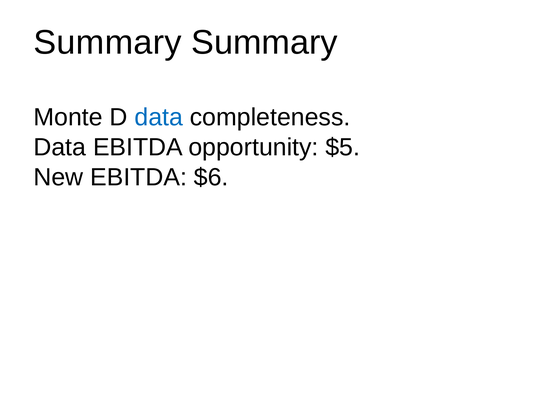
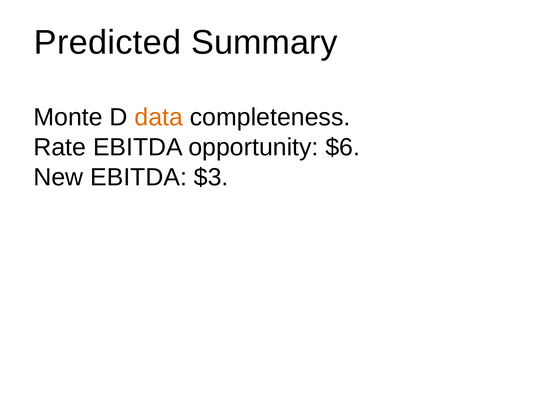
Summary at (108, 43): Summary -> Predicted
data at (159, 117) colour: blue -> orange
Data at (60, 147): Data -> Rate
$5: $5 -> $6
$6: $6 -> $3
